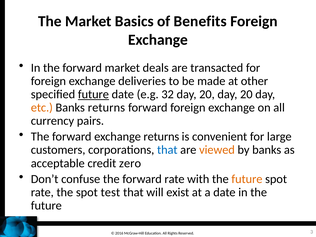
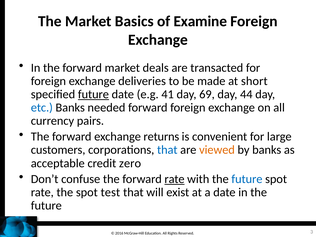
Benefits: Benefits -> Examine
other: other -> short
32: 32 -> 41
20 at (207, 94): 20 -> 69
20 at (246, 94): 20 -> 44
etc colour: orange -> blue
Banks returns: returns -> needed
rate at (175, 179) underline: none -> present
future at (247, 179) colour: orange -> blue
